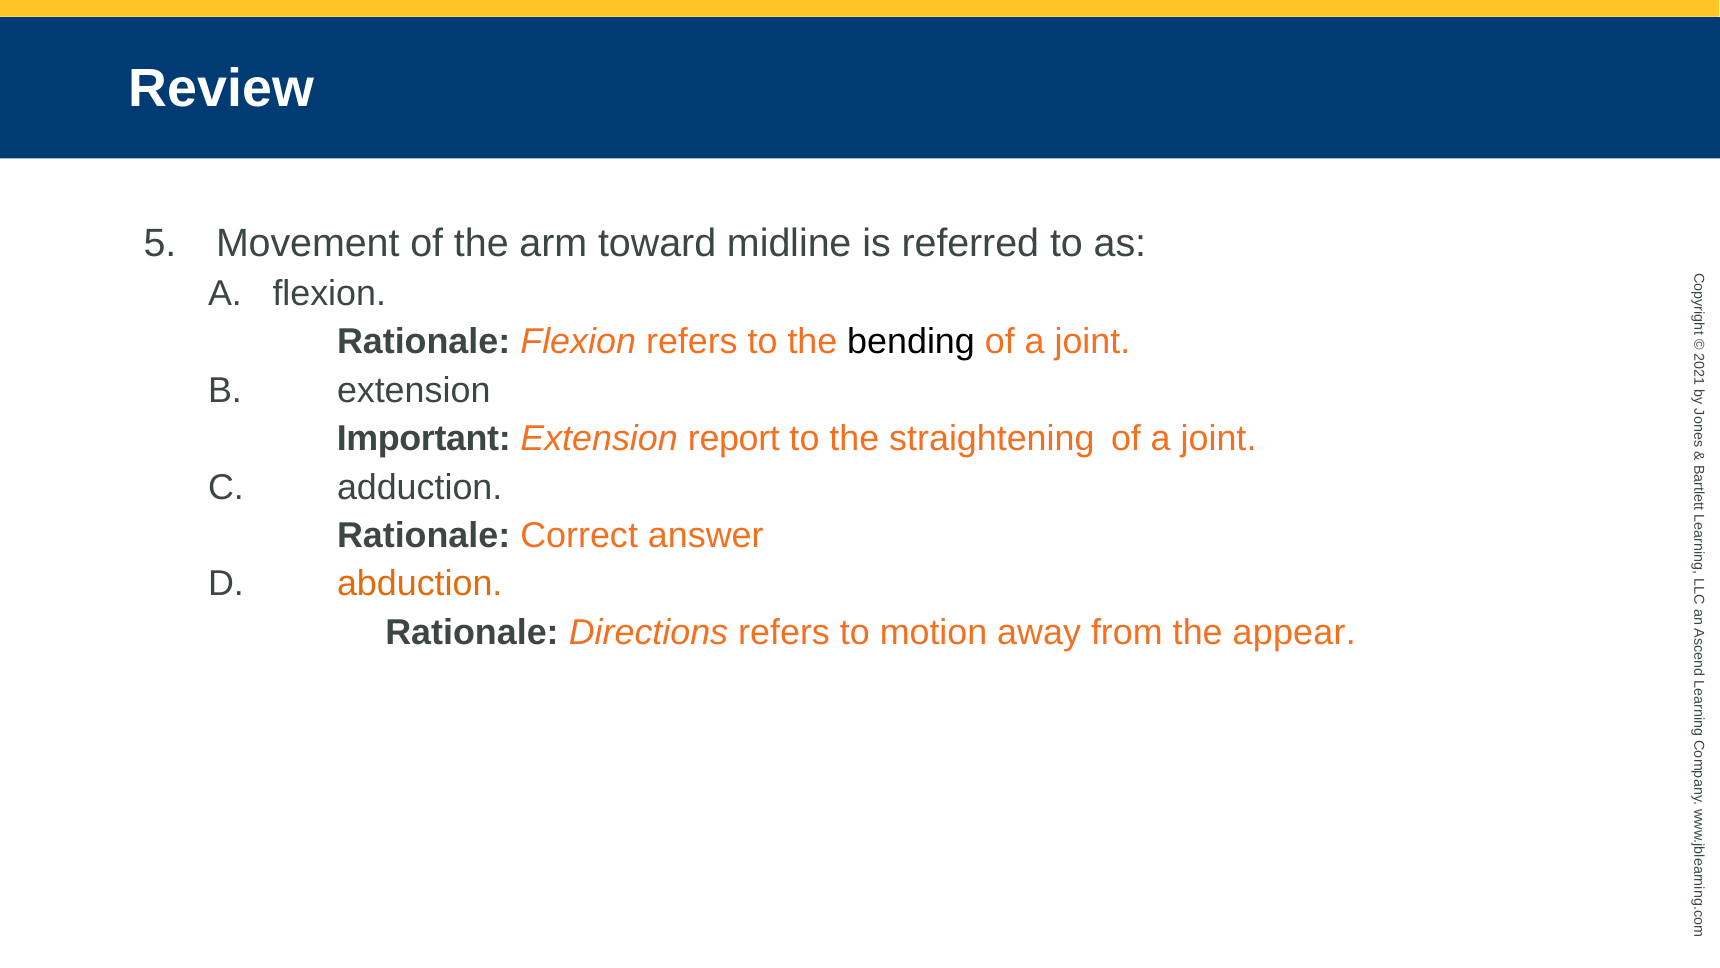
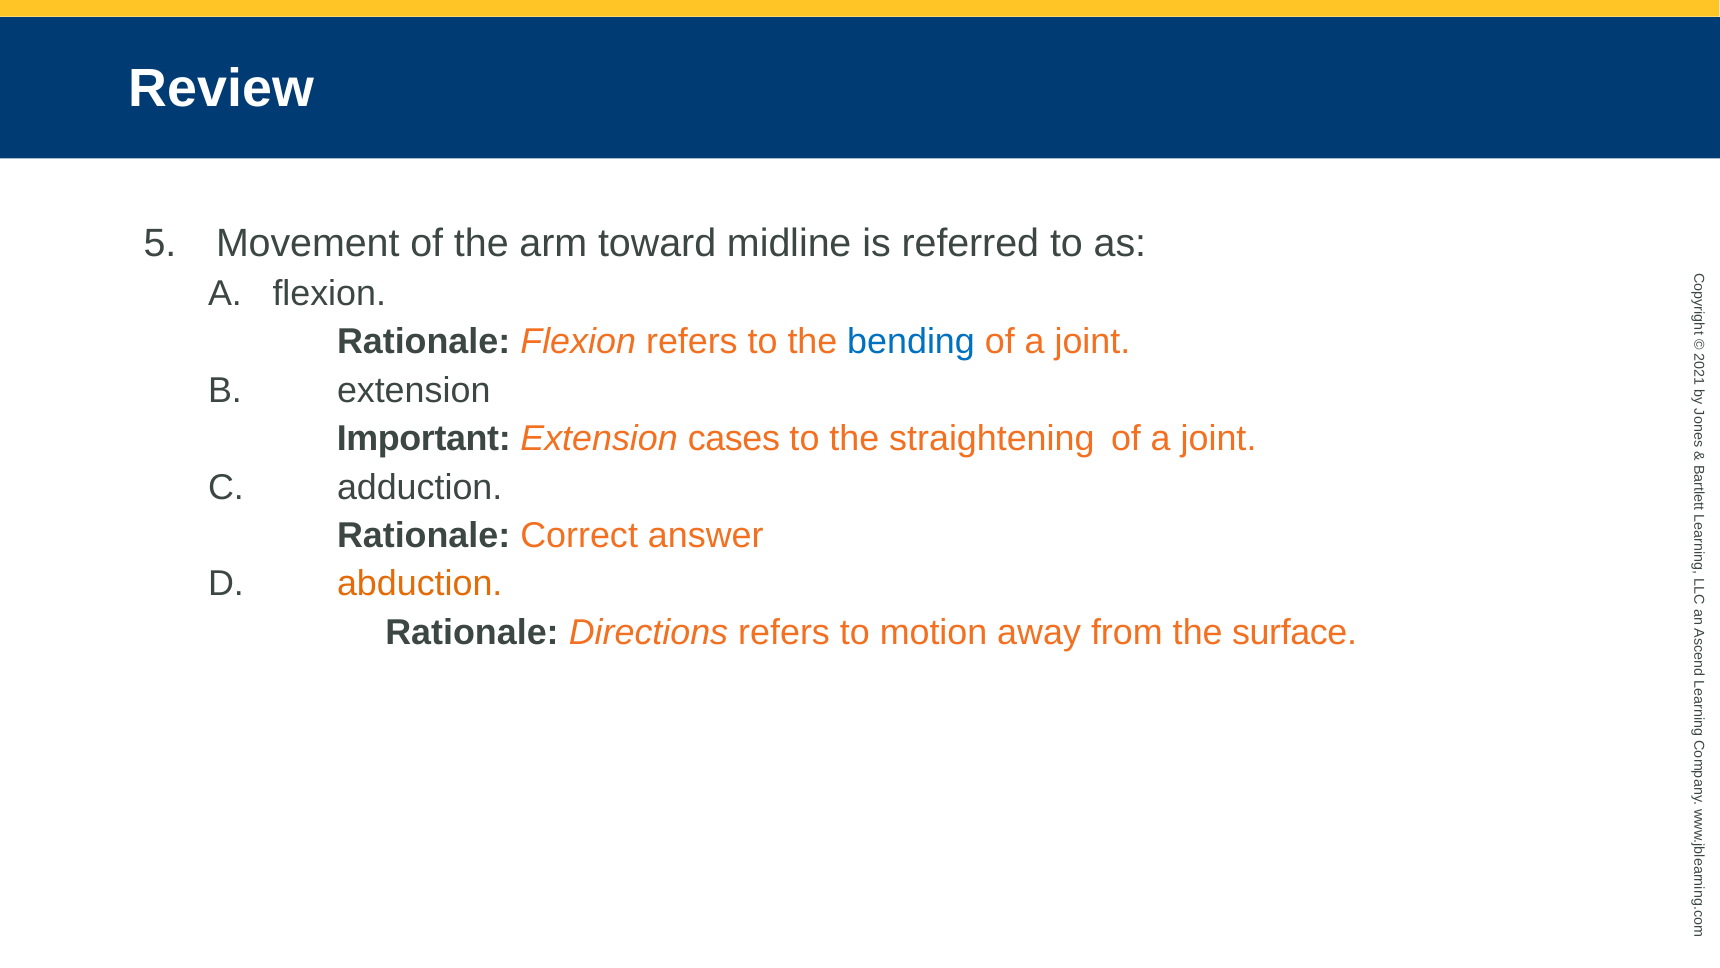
bending colour: black -> blue
report: report -> cases
appear: appear -> surface
